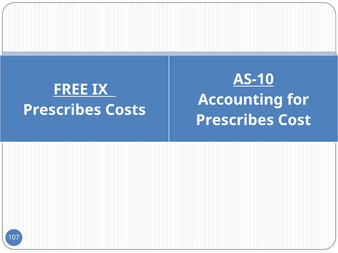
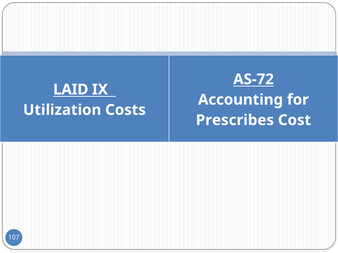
AS-10: AS-10 -> AS-72
FREE: FREE -> LAID
Prescribes at (62, 110): Prescribes -> Utilization
